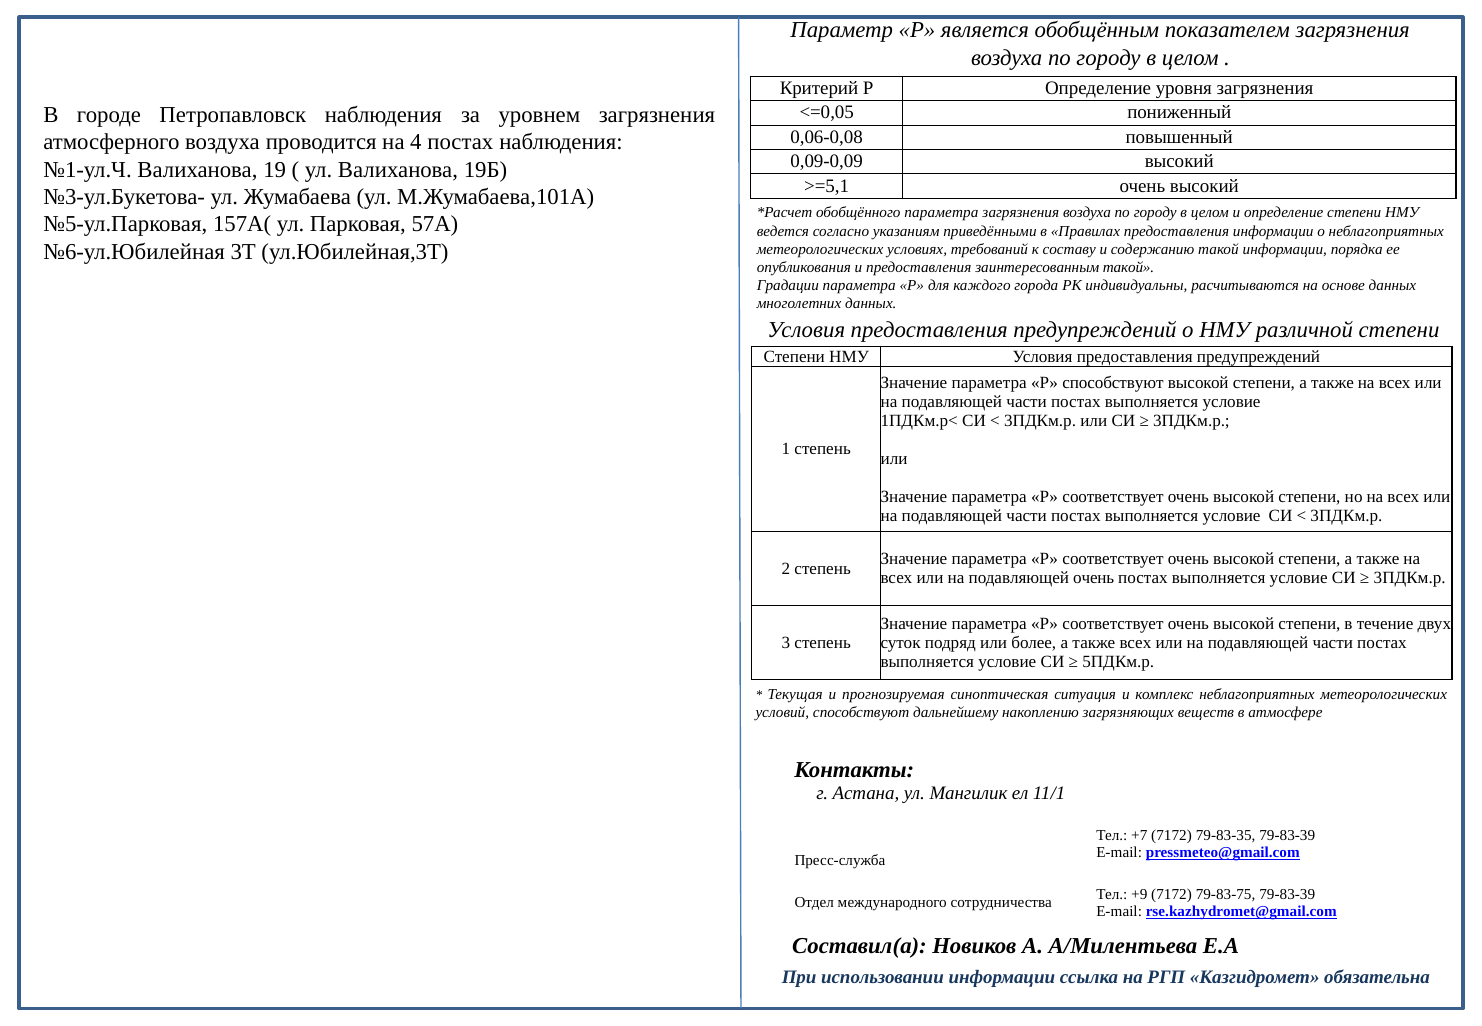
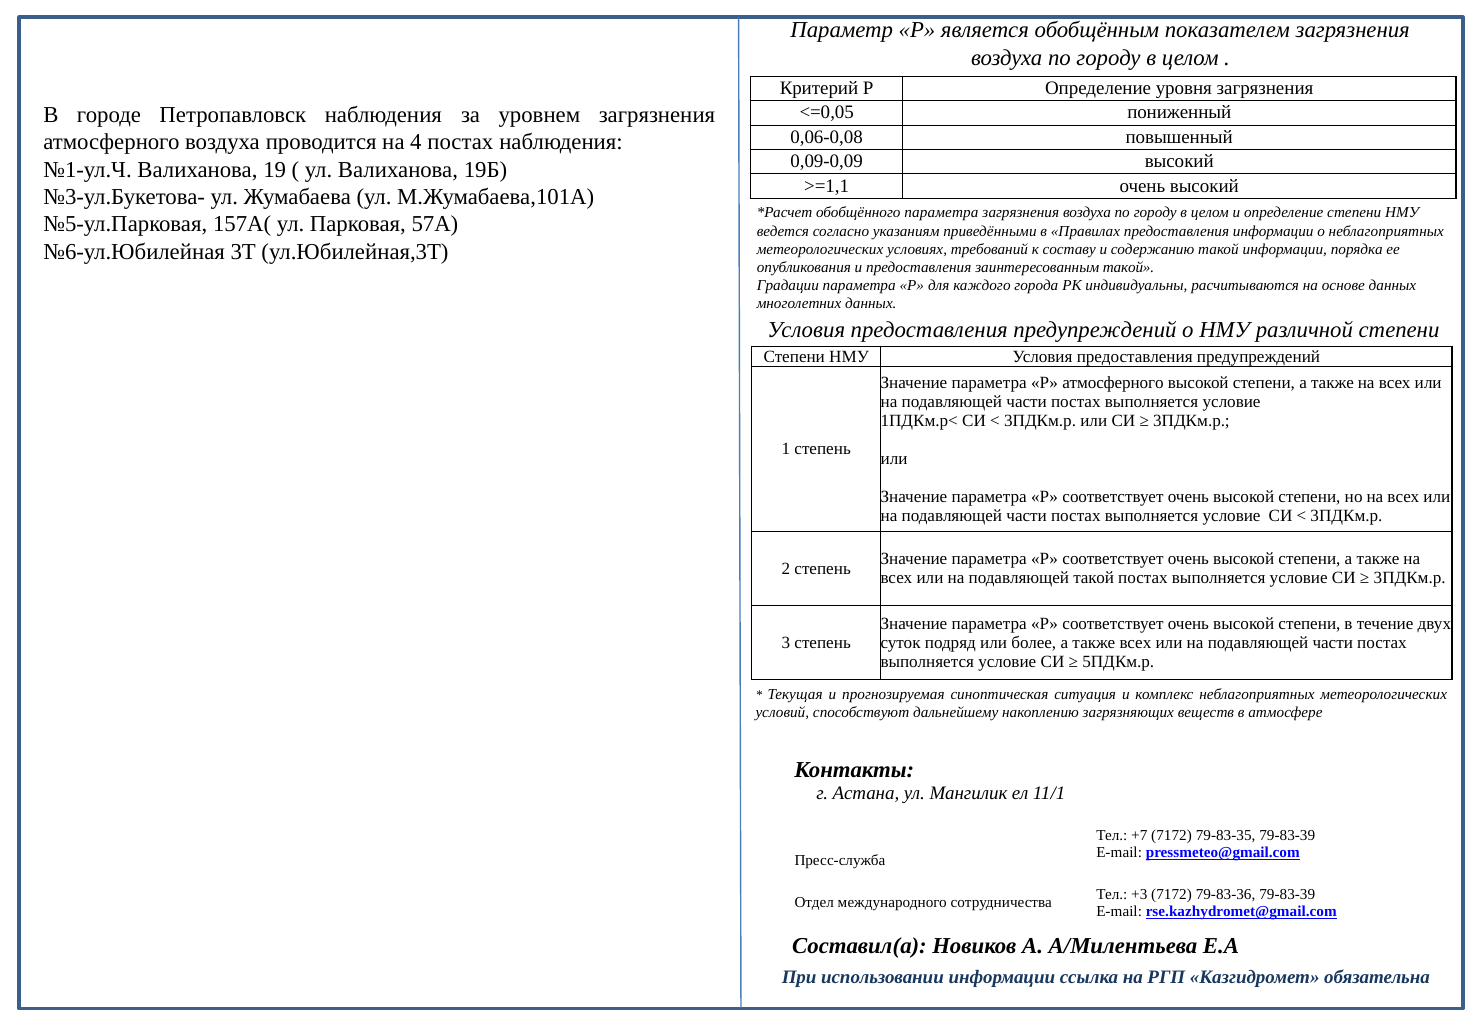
>=5,1: >=5,1 -> >=1,1
Р способствуют: способствуют -> атмосферного
подавляющей очень: очень -> такой
+9: +9 -> +3
79-83-75: 79-83-75 -> 79-83-36
